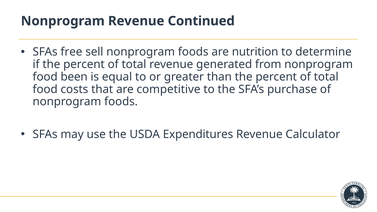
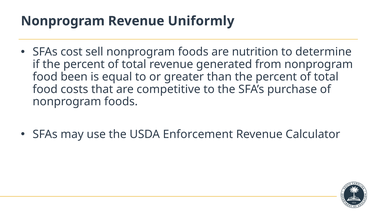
Continued: Continued -> Uniformly
free: free -> cost
Expenditures: Expenditures -> Enforcement
